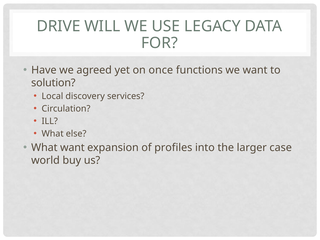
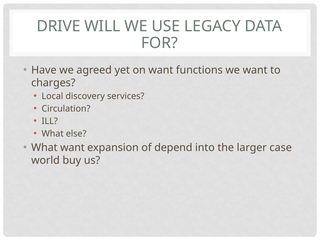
on once: once -> want
solution: solution -> charges
profiles: profiles -> depend
